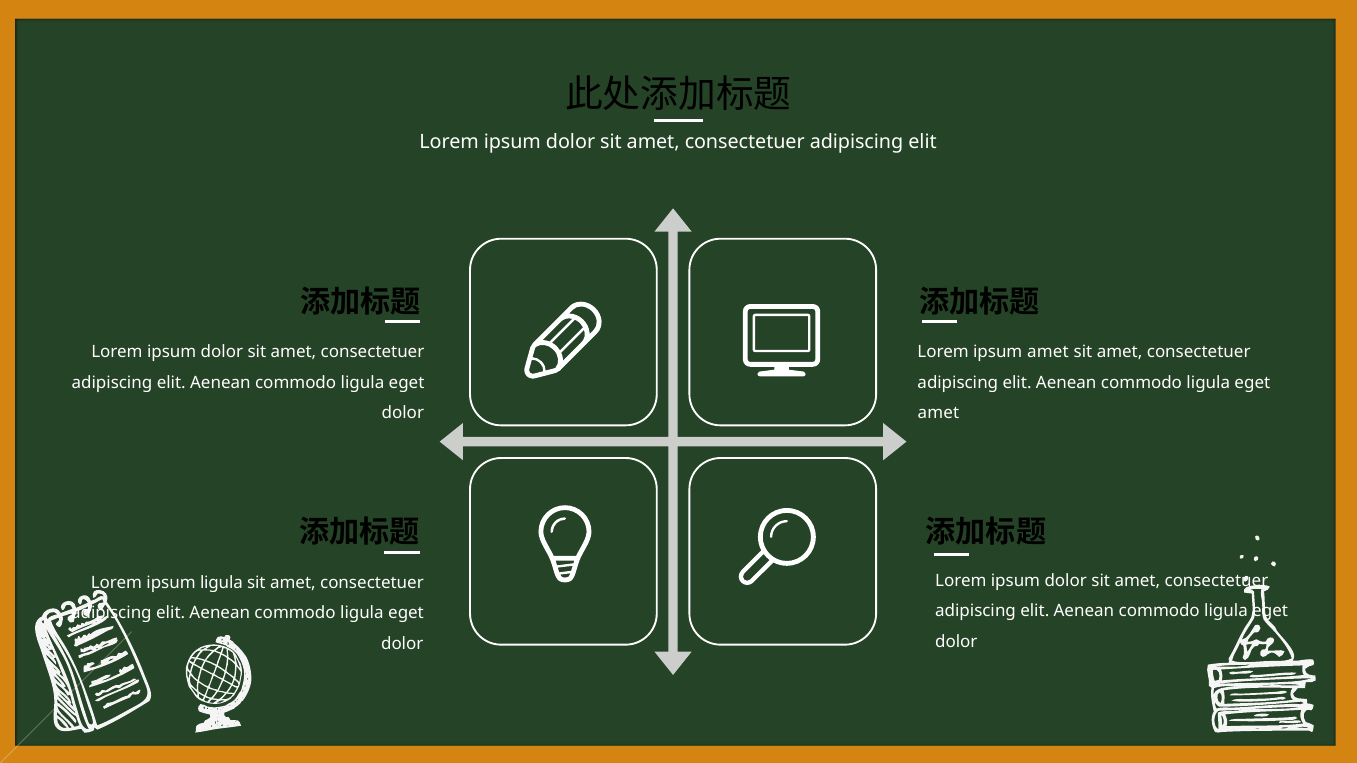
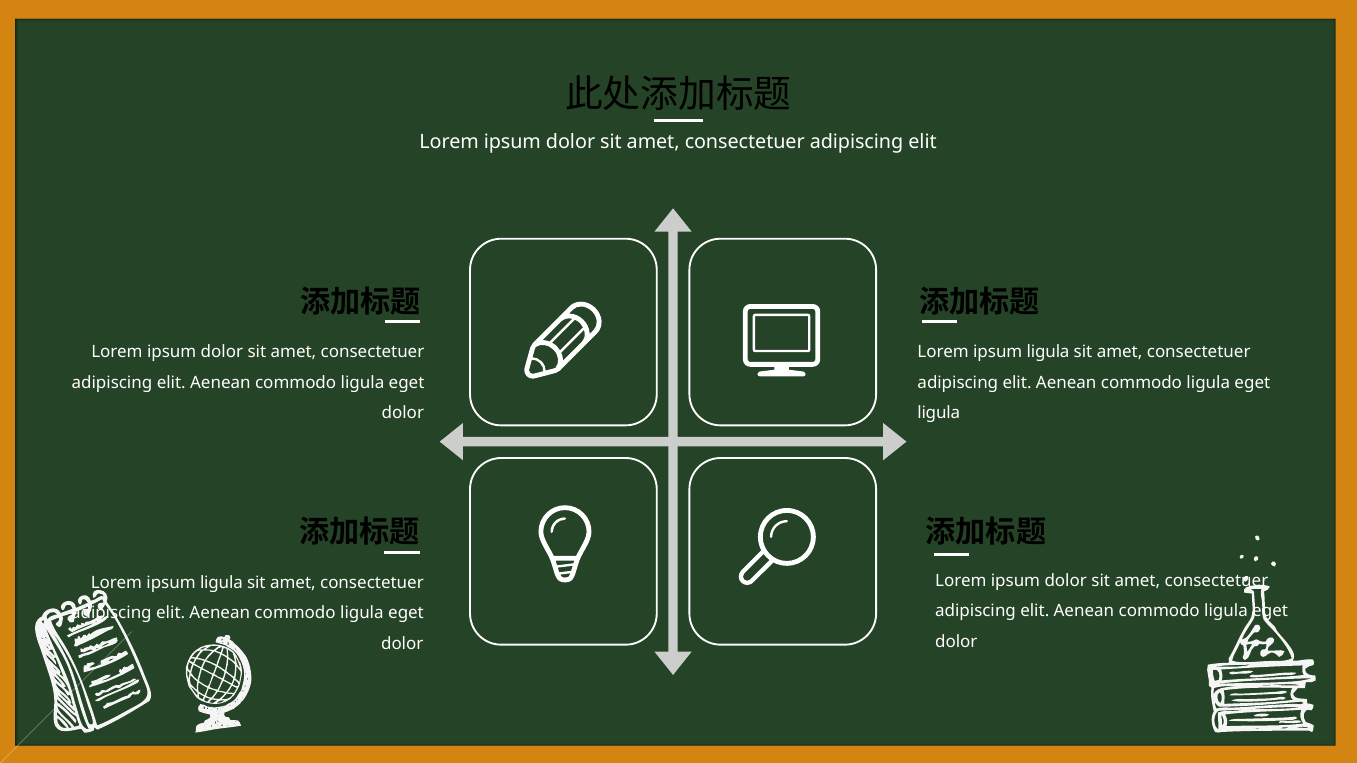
amet at (1048, 352): amet -> ligula
amet at (939, 414): amet -> ligula
